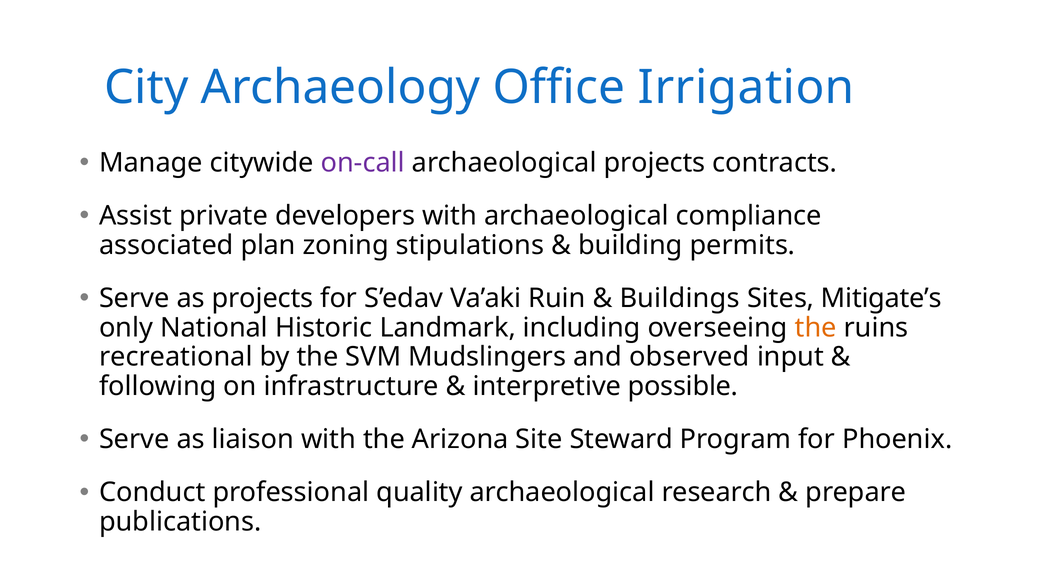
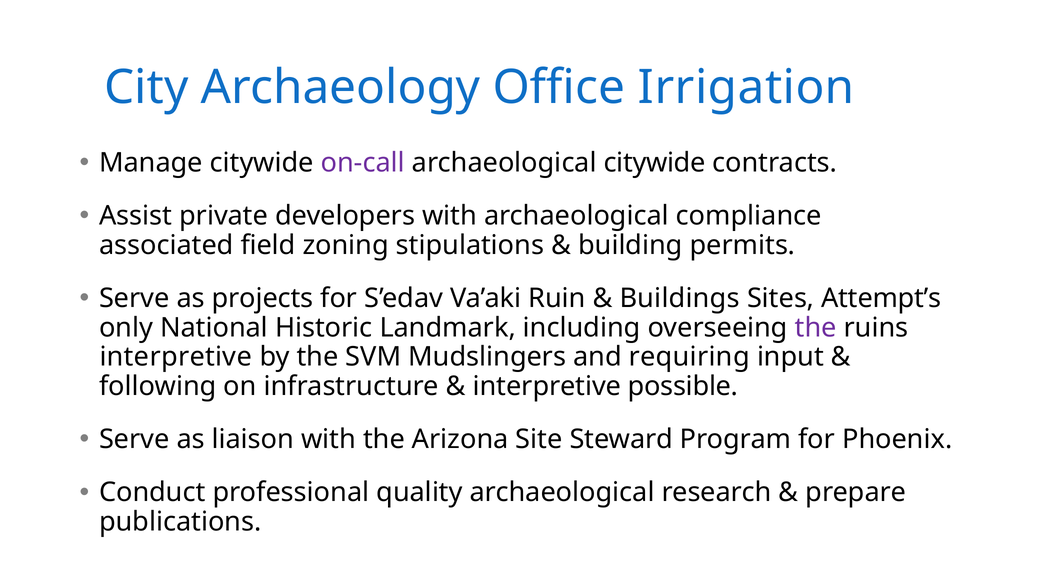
archaeological projects: projects -> citywide
plan: plan -> field
Mitigate’s: Mitigate’s -> Attempt’s
the at (816, 328) colour: orange -> purple
recreational at (176, 357): recreational -> interpretive
observed: observed -> requiring
